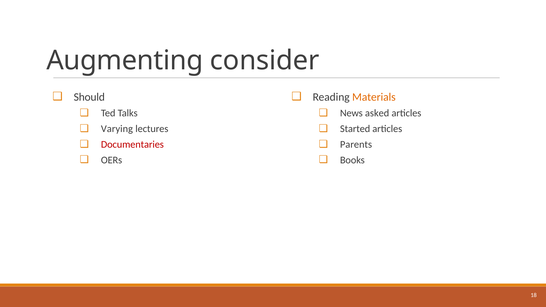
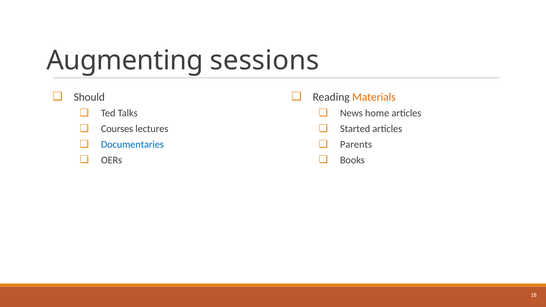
consider: consider -> sessions
asked: asked -> home
Varying: Varying -> Courses
Documentaries colour: red -> blue
